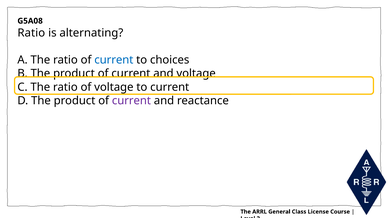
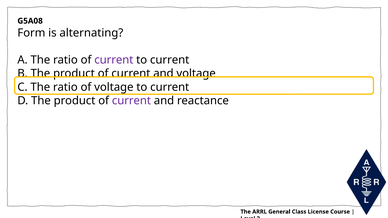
Ratio at (31, 33): Ratio -> Form
current at (114, 60) colour: blue -> purple
choices at (170, 60): choices -> current
